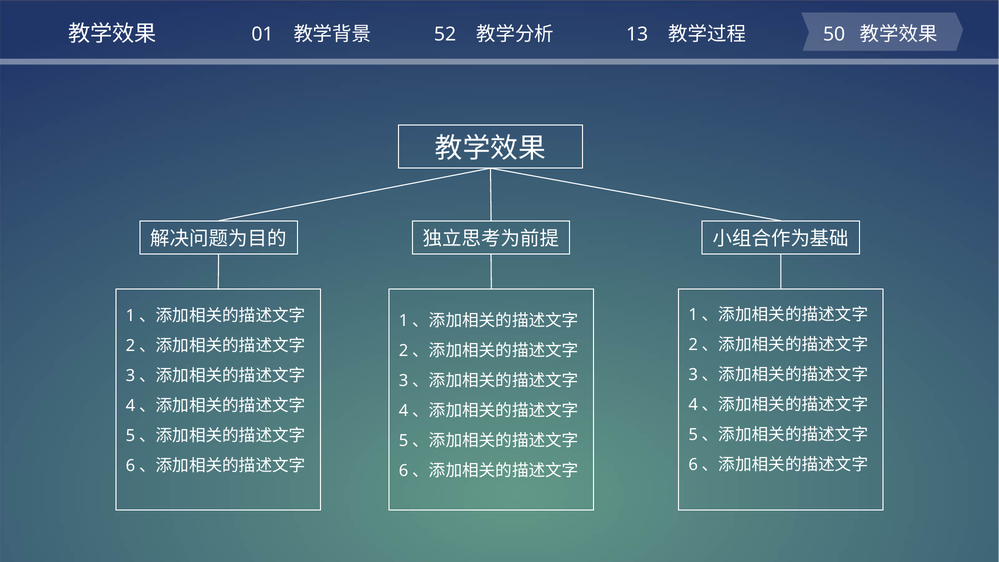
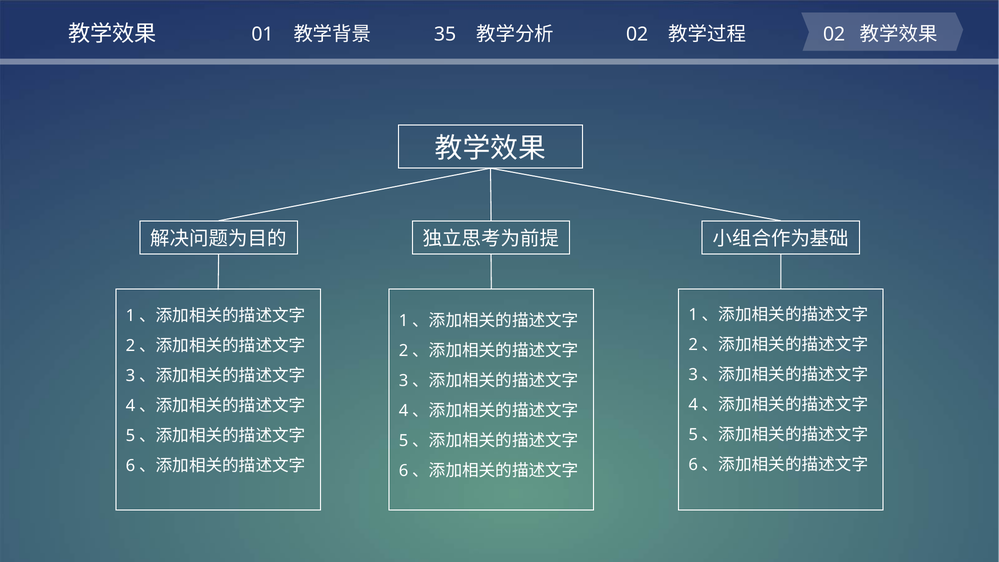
52: 52 -> 35
13 at (637, 34): 13 -> 02
50 at (834, 34): 50 -> 02
